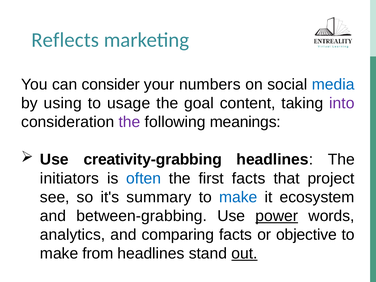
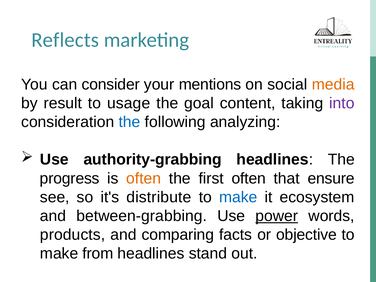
numbers: numbers -> mentions
media colour: blue -> orange
using: using -> result
the at (130, 122) colour: purple -> blue
meanings: meanings -> analyzing
creativity-grabbing: creativity-grabbing -> authority-grabbing
initiators: initiators -> progress
often at (144, 178) colour: blue -> orange
first facts: facts -> often
project: project -> ensure
summary: summary -> distribute
analytics: analytics -> products
out underline: present -> none
